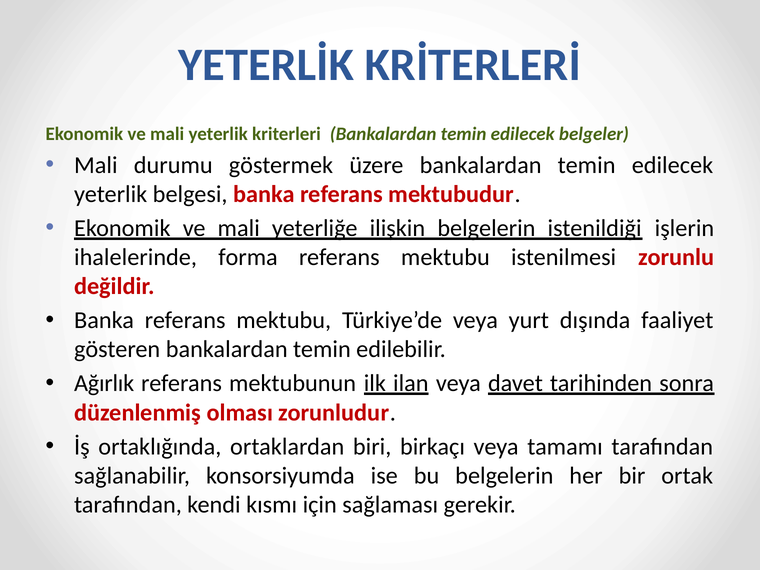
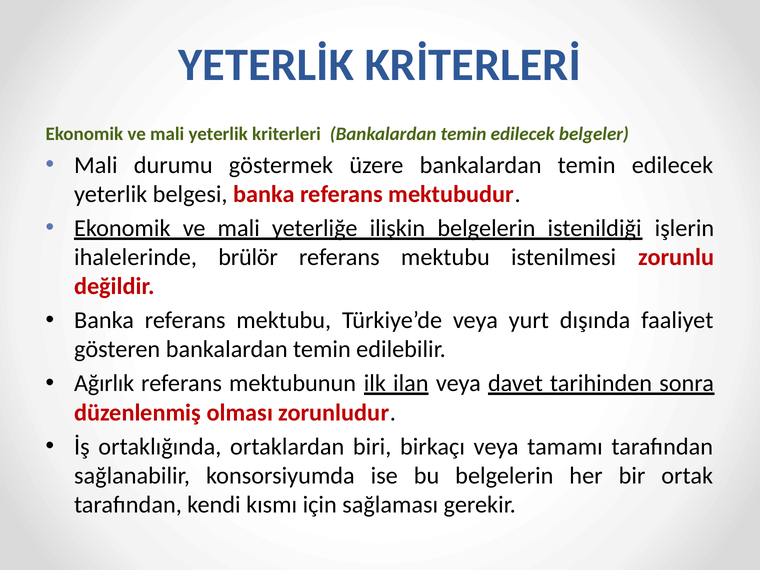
forma: forma -> brülör
